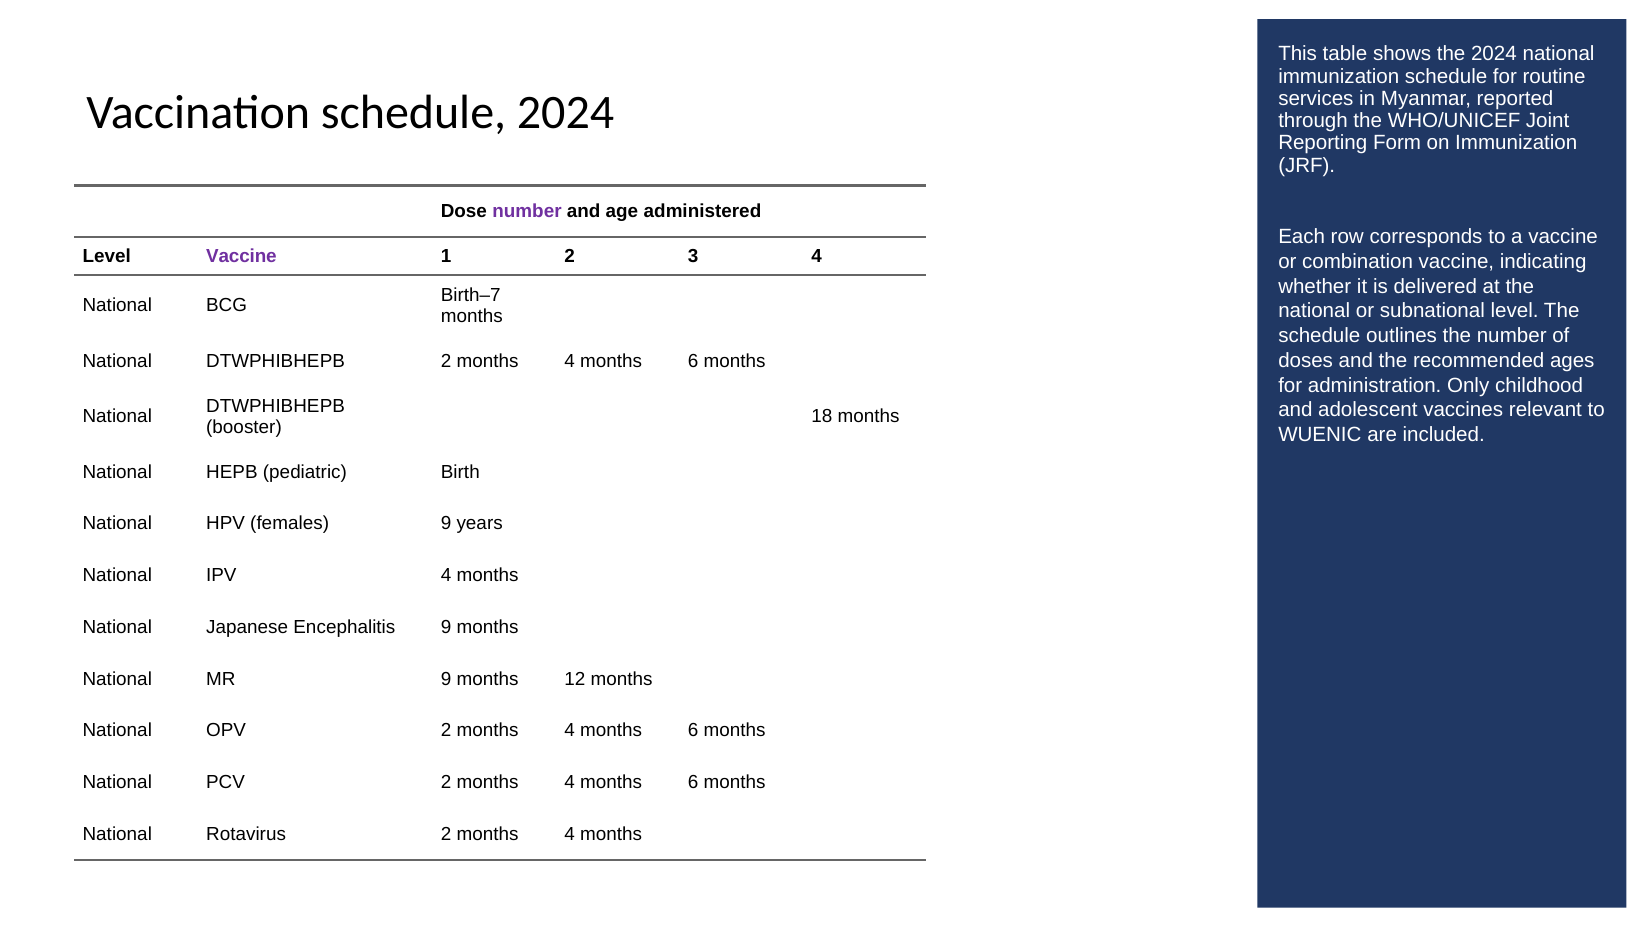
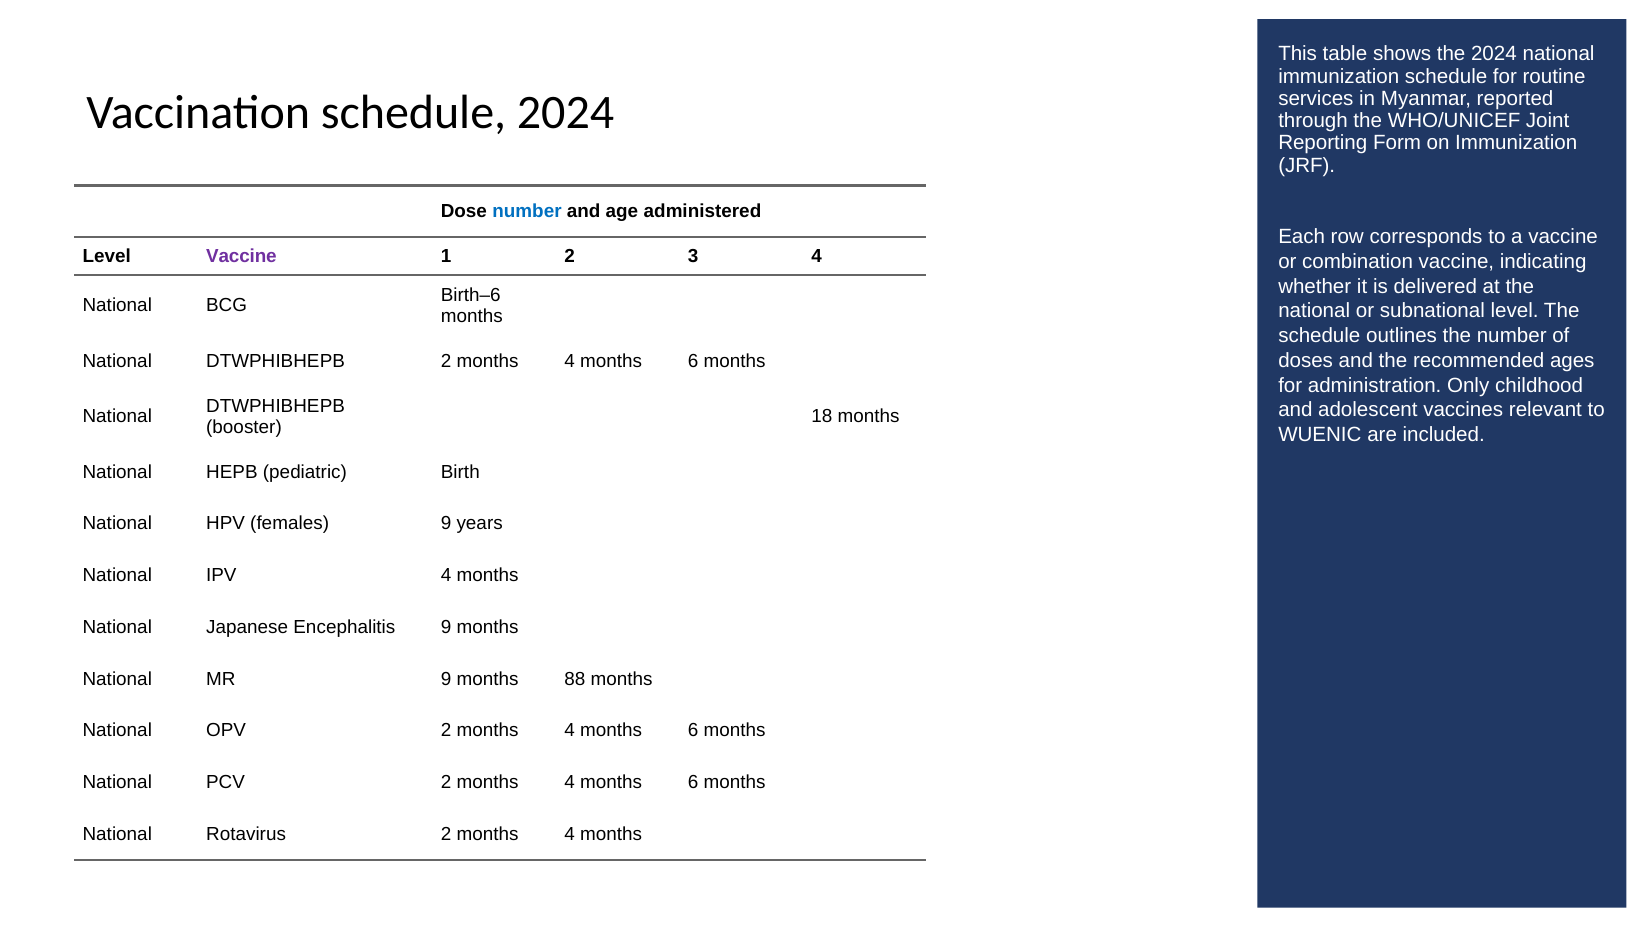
number at (527, 211) colour: purple -> blue
Birth–7: Birth–7 -> Birth–6
12: 12 -> 88
